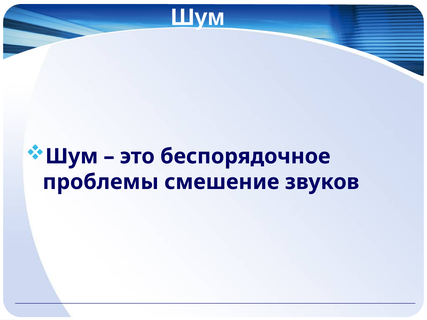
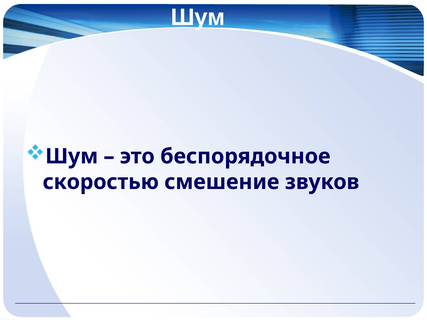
проблемы: проблемы -> скоростью
